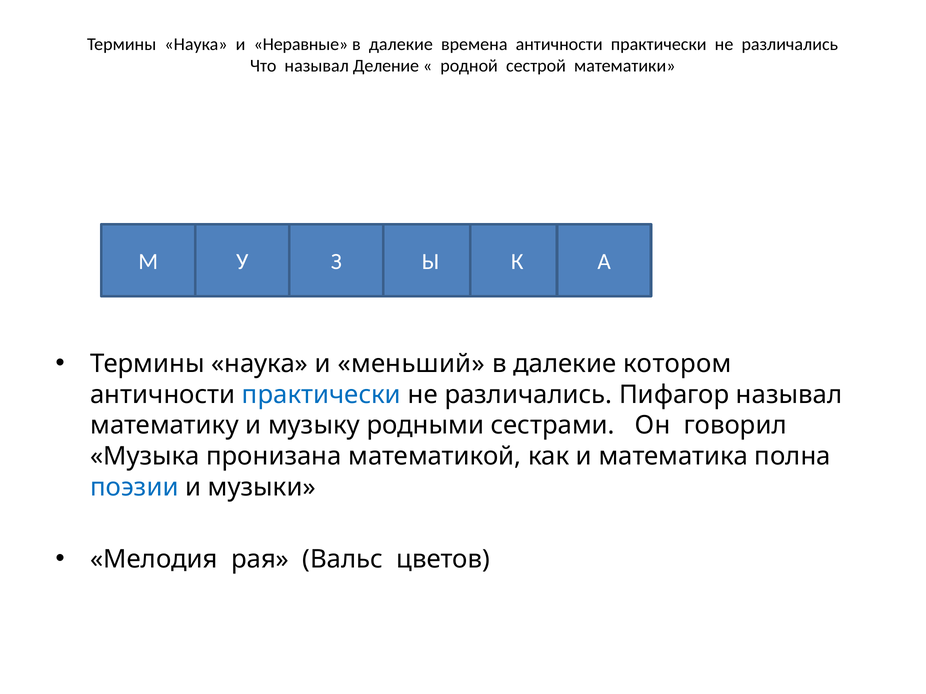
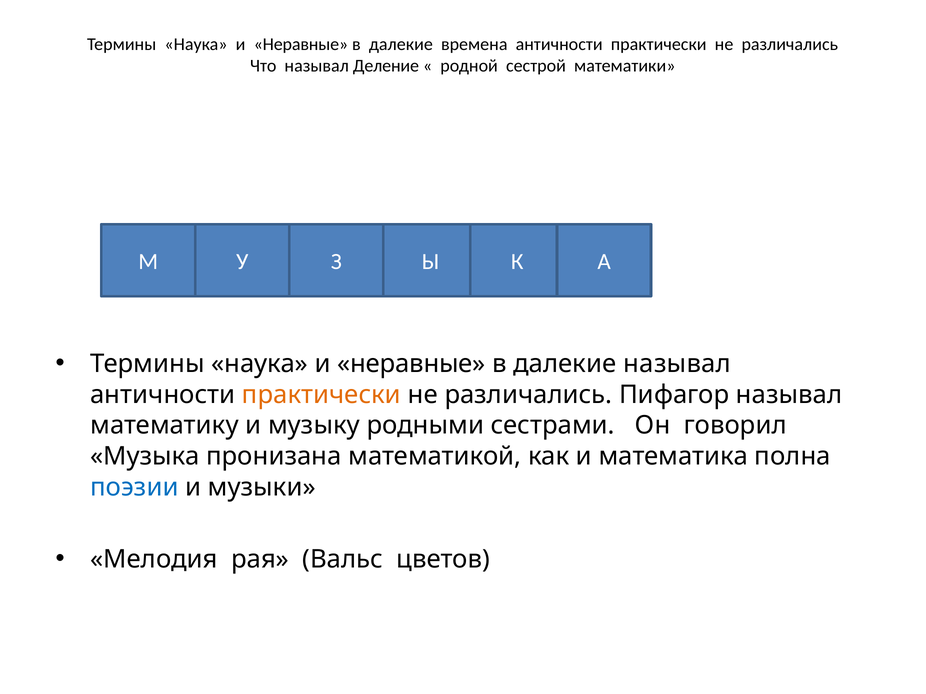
меньший at (411, 364): меньший -> неравные
далекие котором: котором -> называл
практически at (321, 395) colour: blue -> orange
